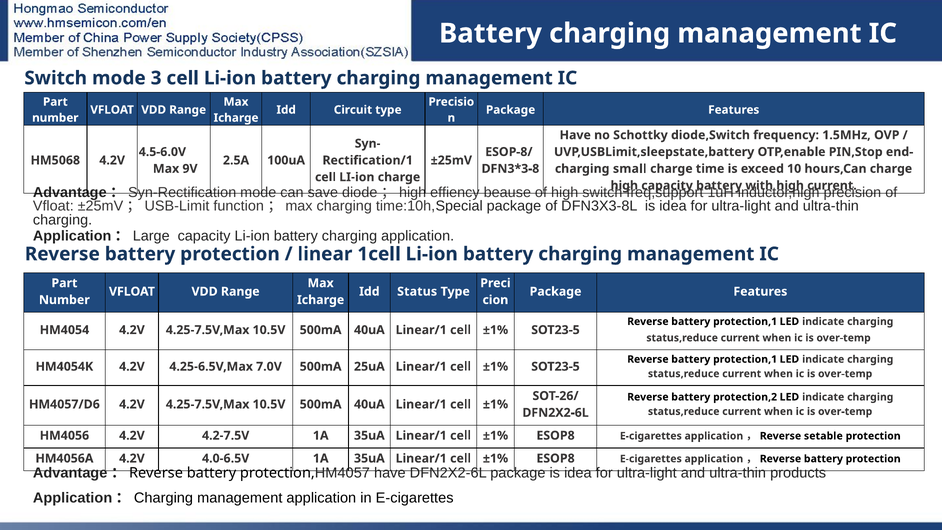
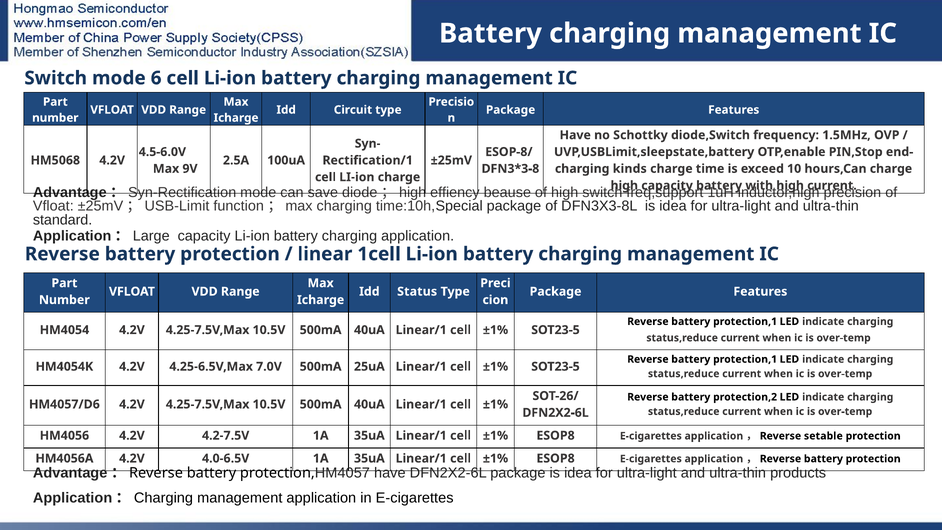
3: 3 -> 6
small: small -> kinds
charging at (63, 220): charging -> standard
